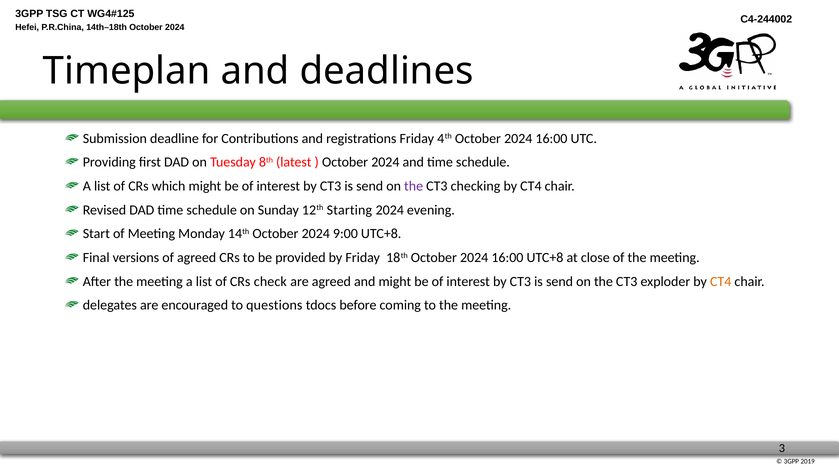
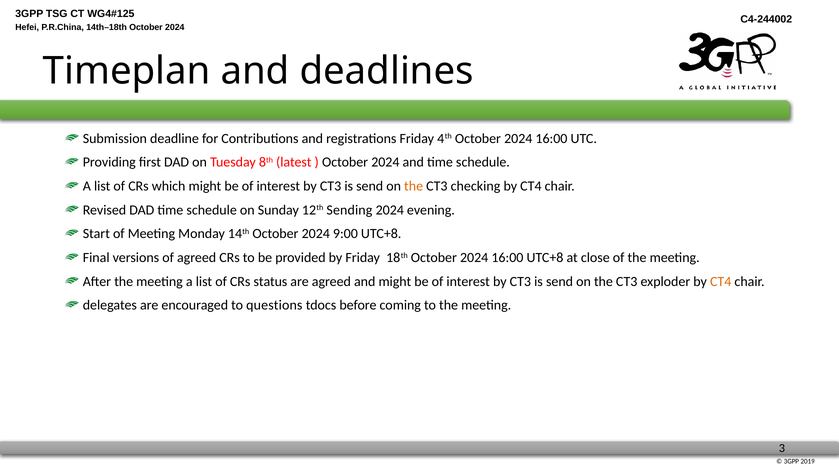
the at (414, 186) colour: purple -> orange
Starting: Starting -> Sending
check: check -> status
